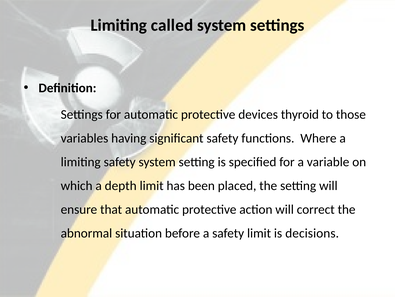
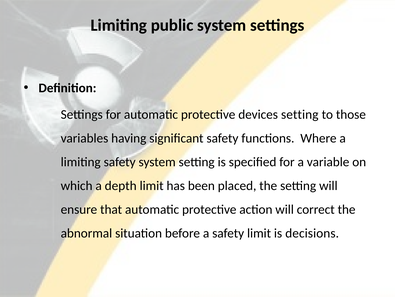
called: called -> public
devices thyroid: thyroid -> setting
